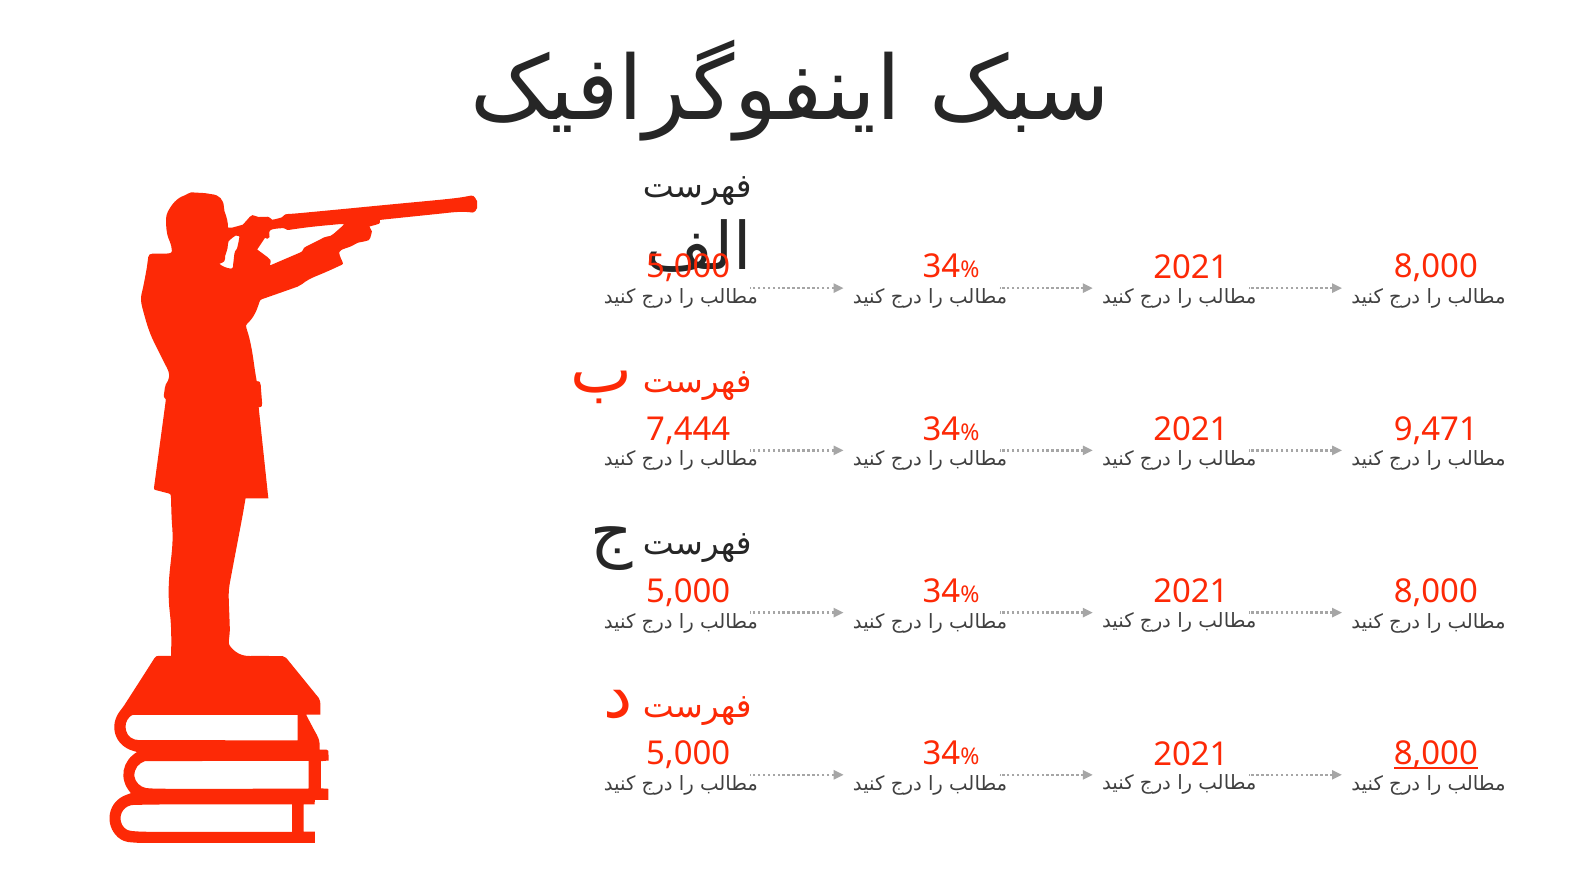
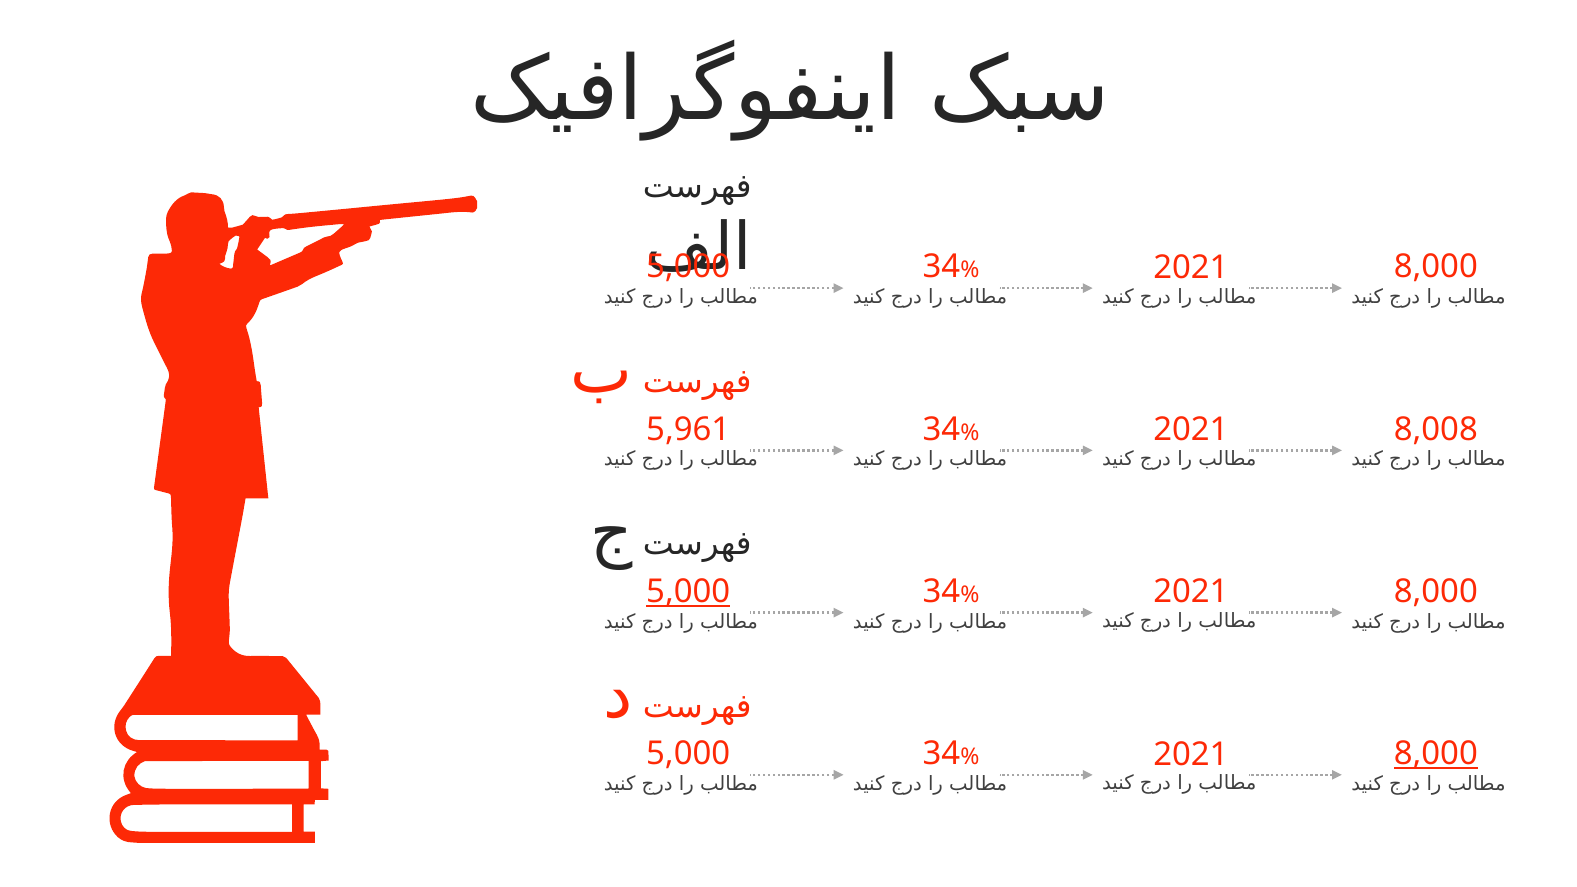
7,444: 7,444 -> 5,961
9,471: 9,471 -> 8,008
5,000 at (688, 592) underline: none -> present
